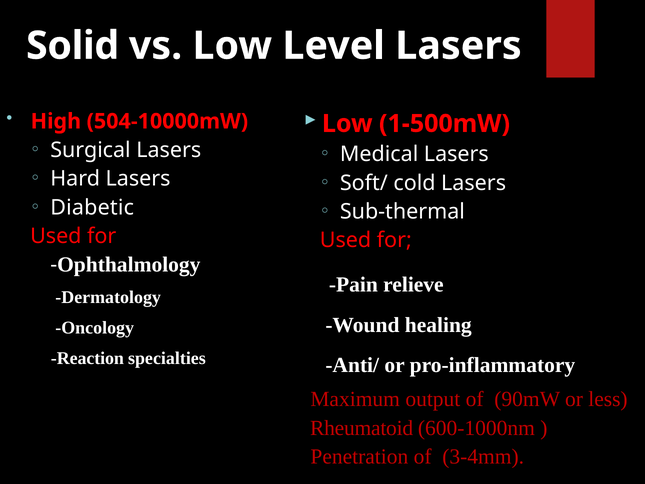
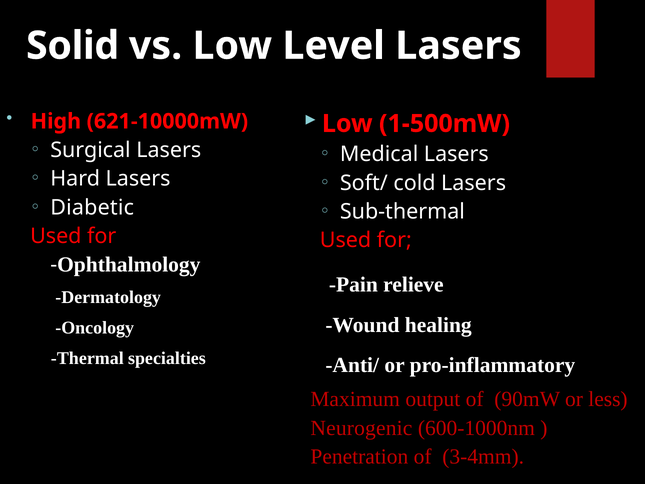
504-10000mW: 504-10000mW -> 621-10000mW
Reaction: Reaction -> Thermal
Rheumatoid: Rheumatoid -> Neurogenic
